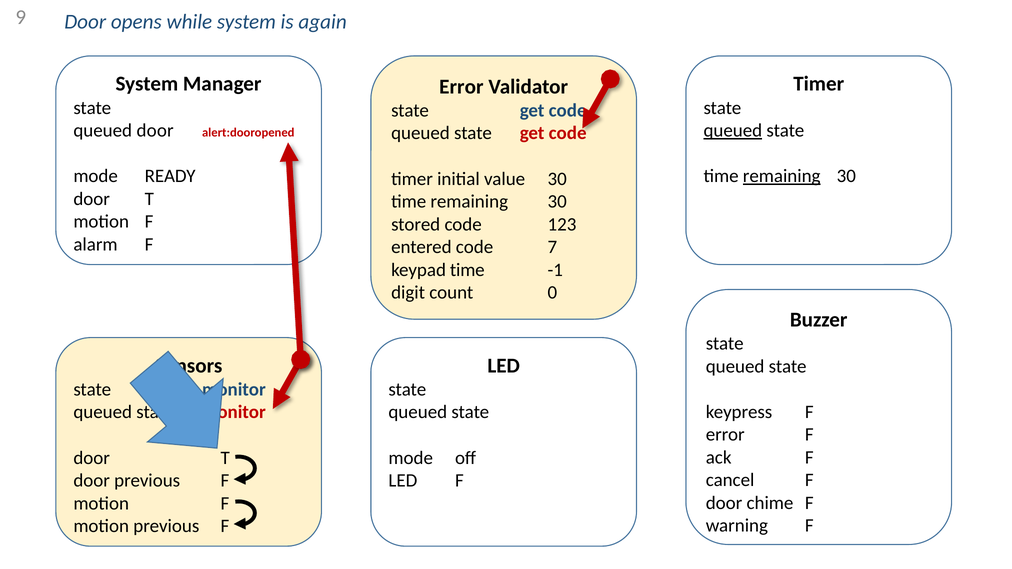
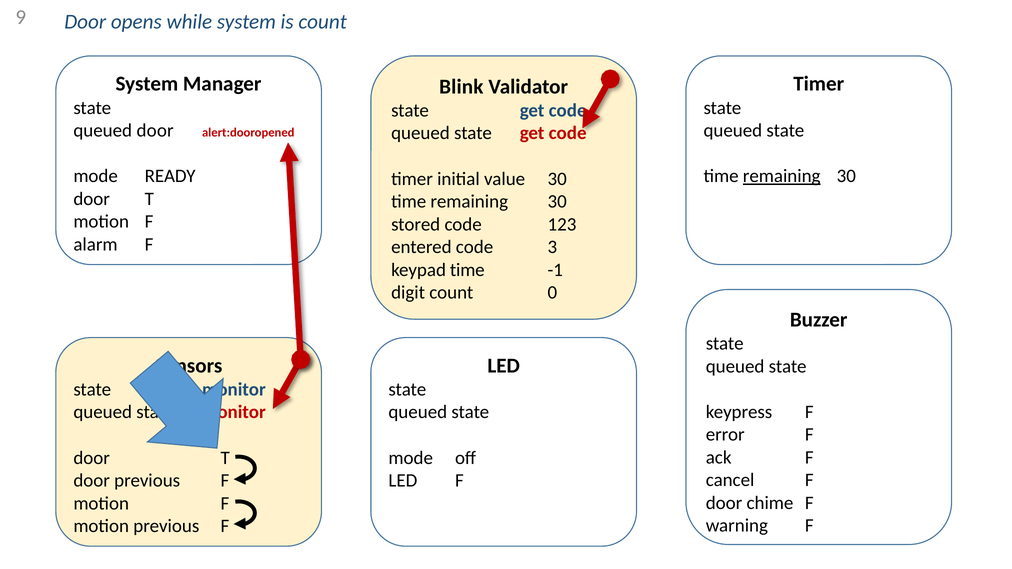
is again: again -> count
Error at (461, 87): Error -> Blink
queued at (733, 131) underline: present -> none
7: 7 -> 3
